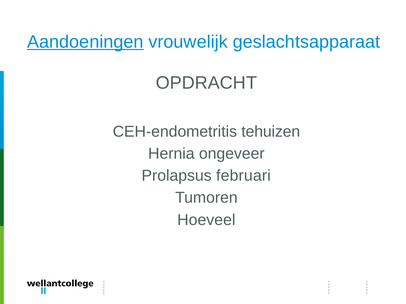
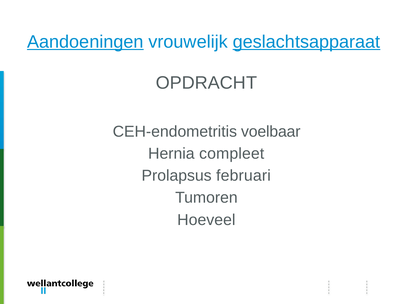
geslachtsapparaat underline: none -> present
tehuizen: tehuizen -> voelbaar
ongeveer: ongeveer -> compleet
